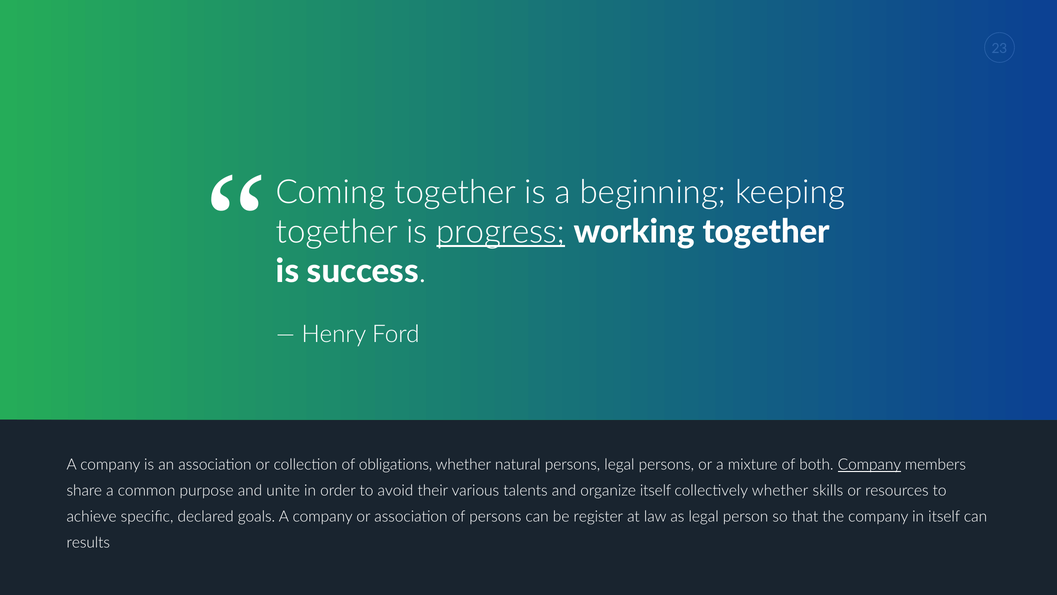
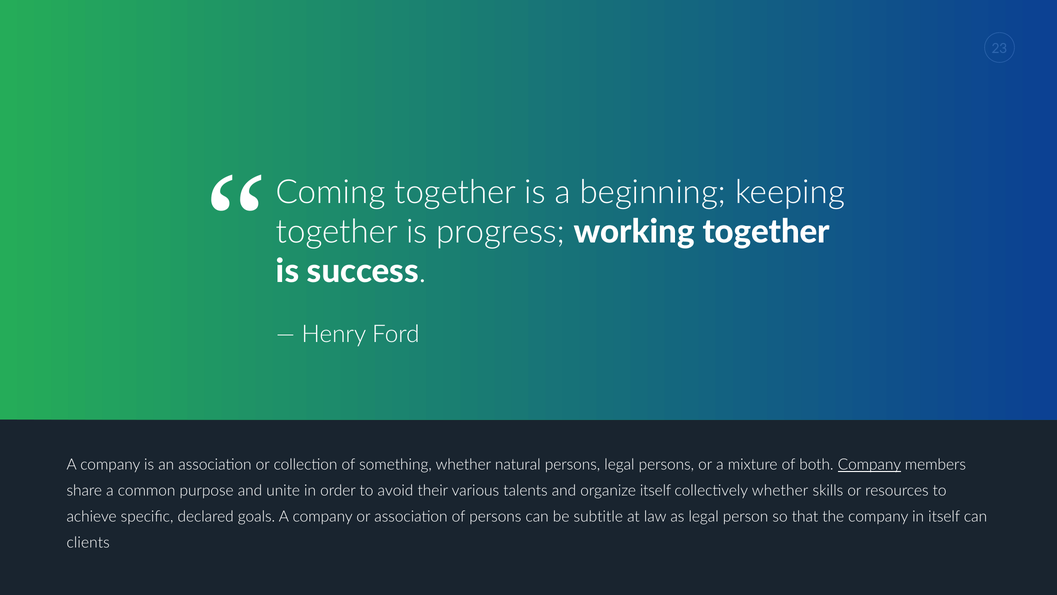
progress underline: present -> none
obligations: obligations -> something
register: register -> subtitle
results: results -> clients
